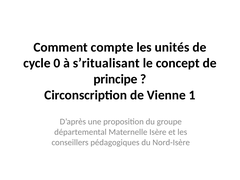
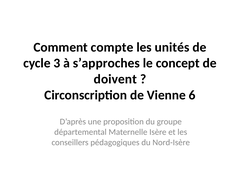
0: 0 -> 3
s’ritualisant: s’ritualisant -> s’approches
principe: principe -> doivent
1: 1 -> 6
